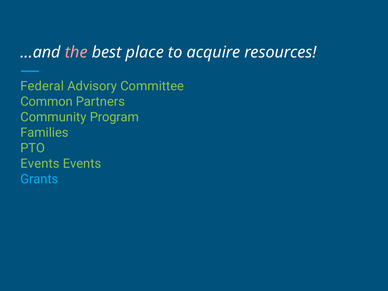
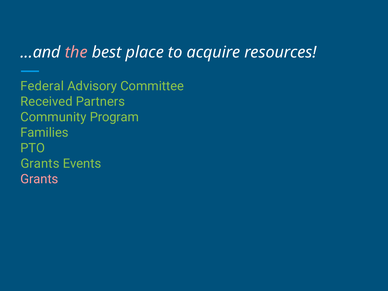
Common: Common -> Received
Events at (40, 164): Events -> Grants
Grants at (39, 179) colour: light blue -> pink
